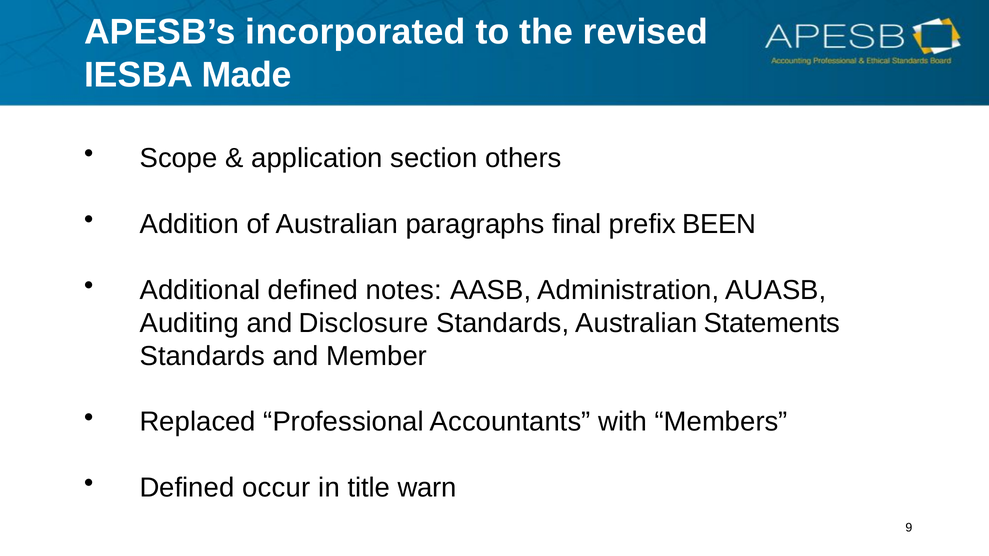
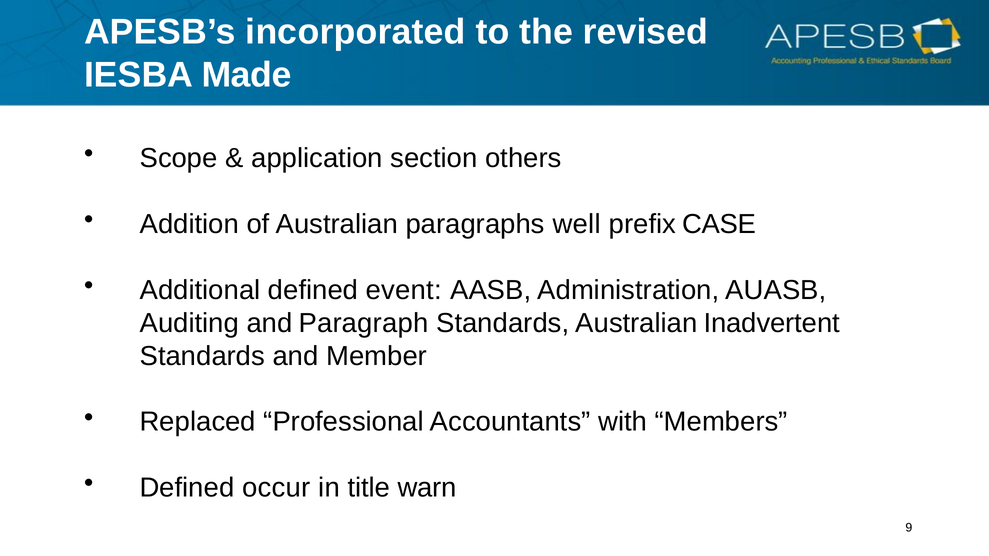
final: final -> well
BEEN: BEEN -> CASE
notes: notes -> event
Disclosure: Disclosure -> Paragraph
Statements: Statements -> Inadvertent
